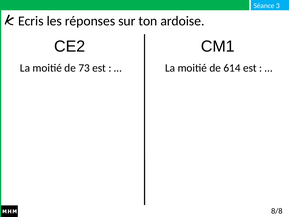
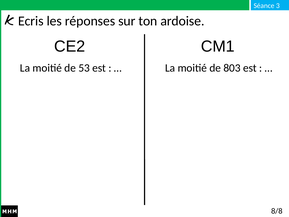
73: 73 -> 53
614: 614 -> 803
